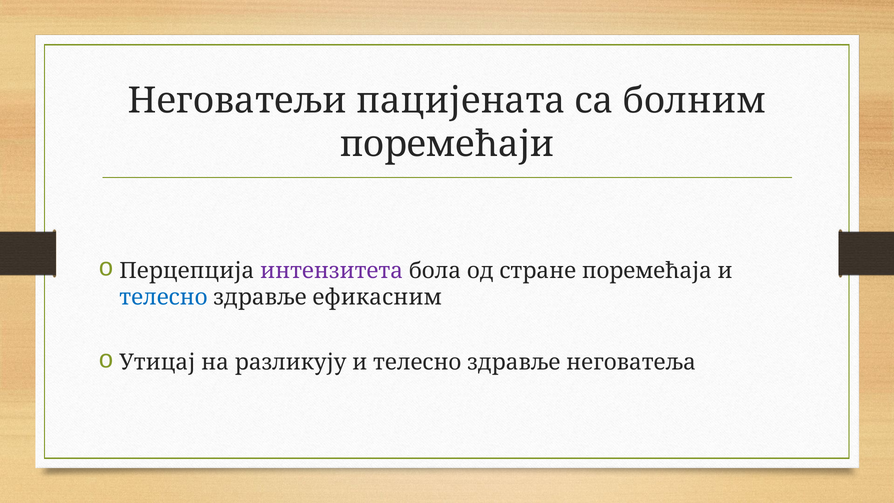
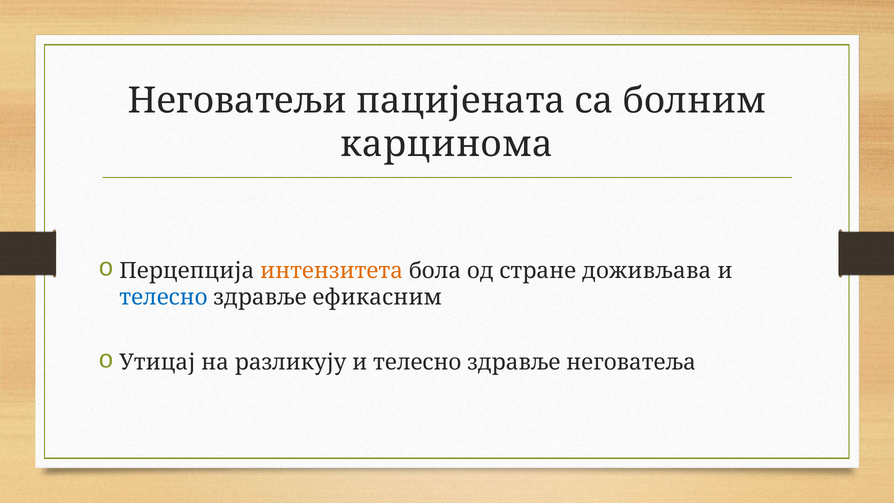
поремећаји: поремећаји -> карцинома
интензитета colour: purple -> orange
поремећаја: поремећаја -> доживљава
